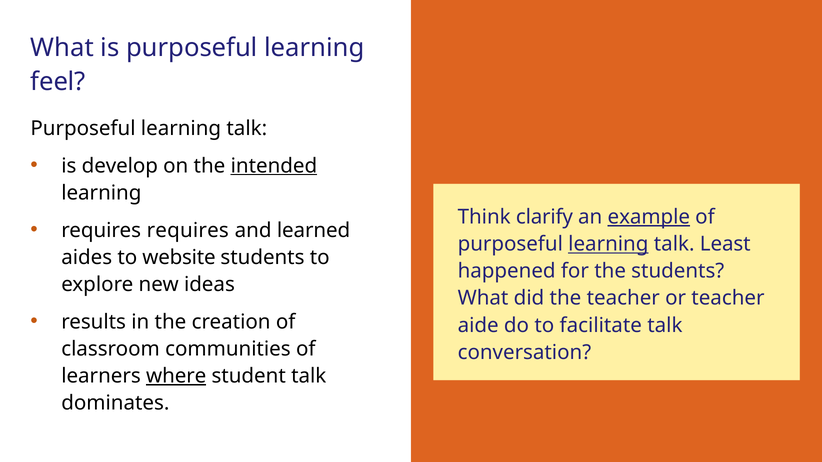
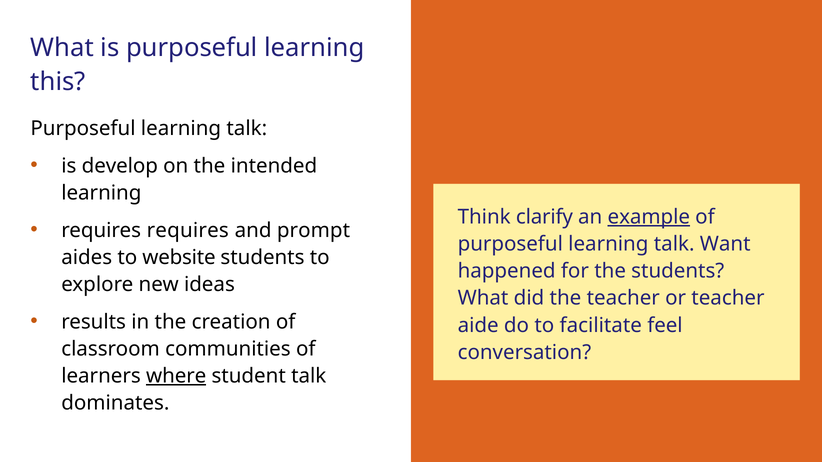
feel: feel -> this
intended underline: present -> none
learned: learned -> prompt
learning at (608, 244) underline: present -> none
Least: Least -> Want
facilitate talk: talk -> feel
